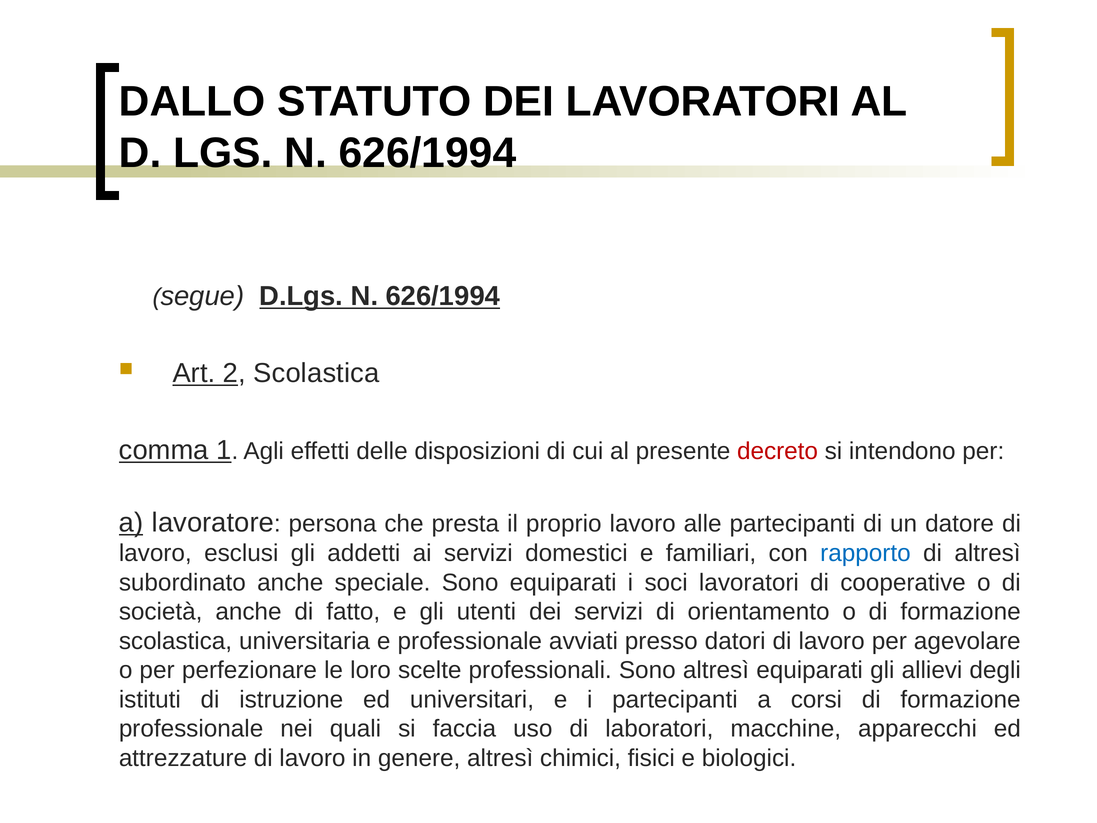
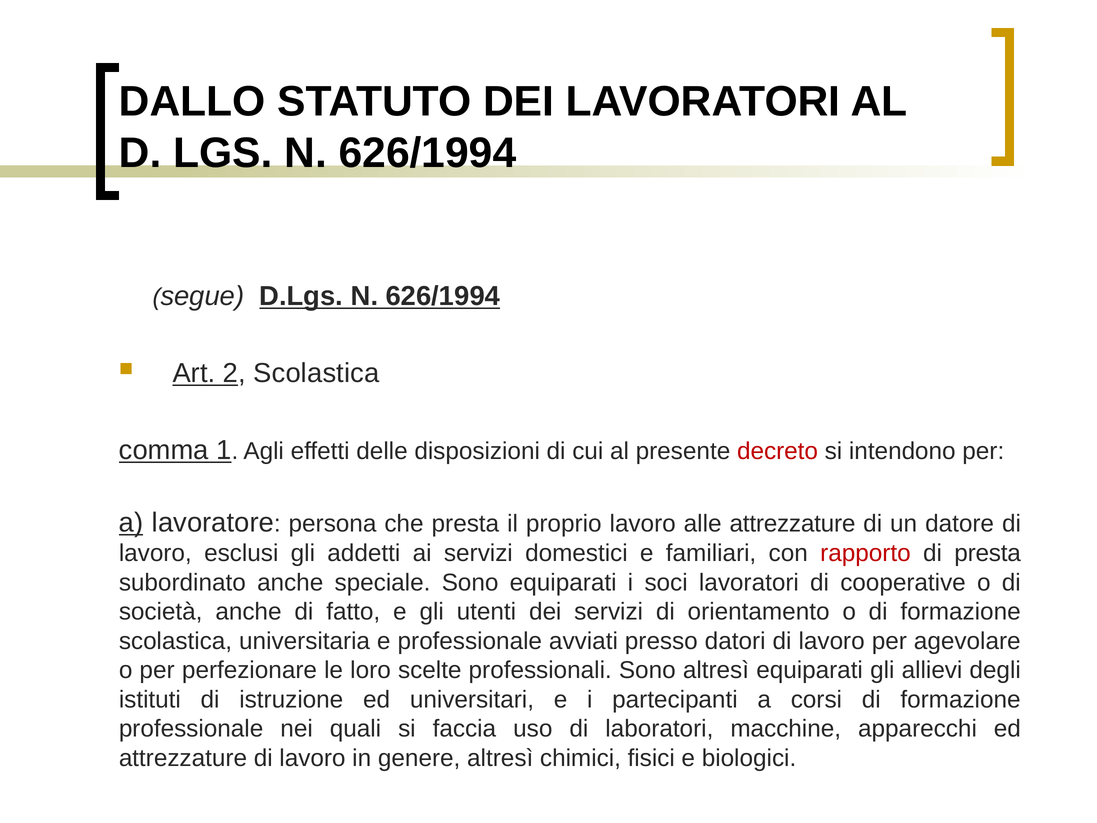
alle partecipanti: partecipanti -> attrezzature
rapporto colour: blue -> red
di altresì: altresì -> presta
